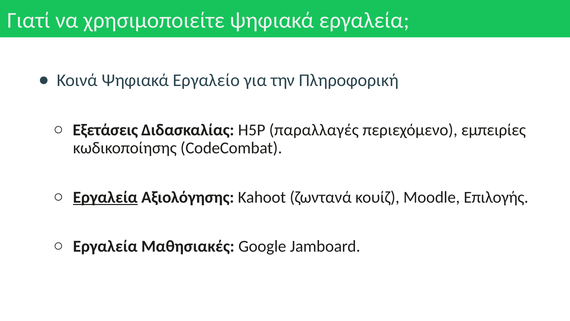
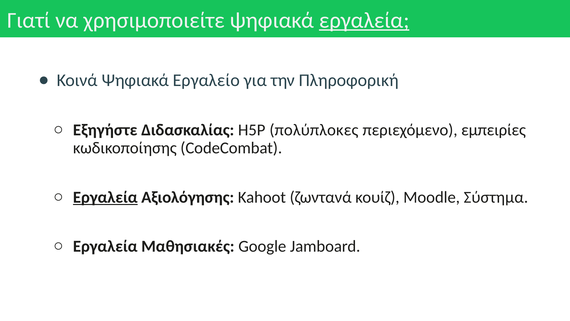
εργαλεία at (364, 20) underline: none -> present
Εξετάσεις: Εξετάσεις -> Εξηγήστε
παραλλαγές: παραλλαγές -> πολύπλοκες
Επιλογής: Επιλογής -> Σύστημα
